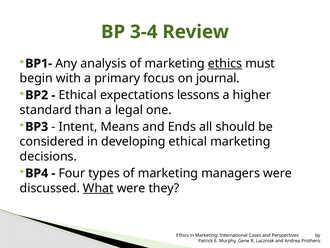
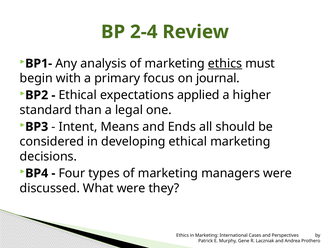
3-4: 3-4 -> 2-4
lessons: lessons -> applied
What underline: present -> none
